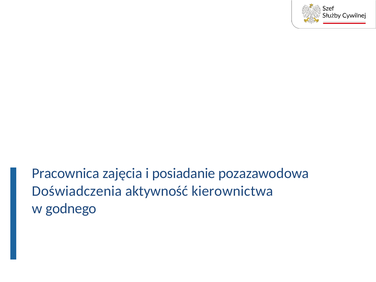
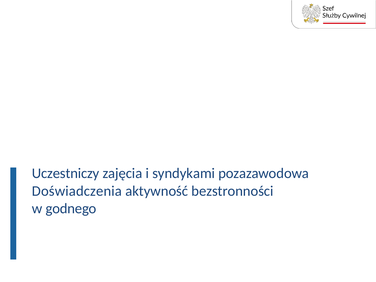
Pracownica: Pracownica -> Uczestniczy
posiadanie: posiadanie -> syndykami
kierownictwa: kierownictwa -> bezstronności
